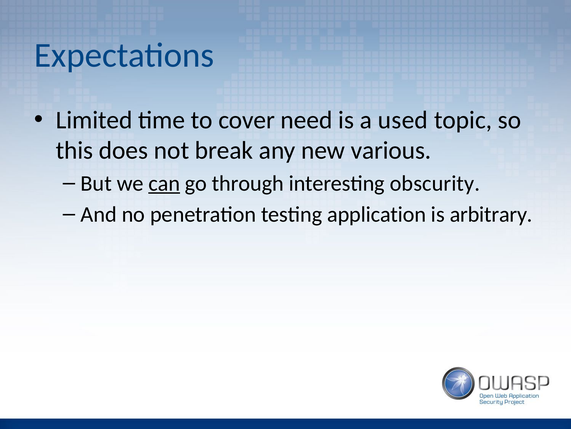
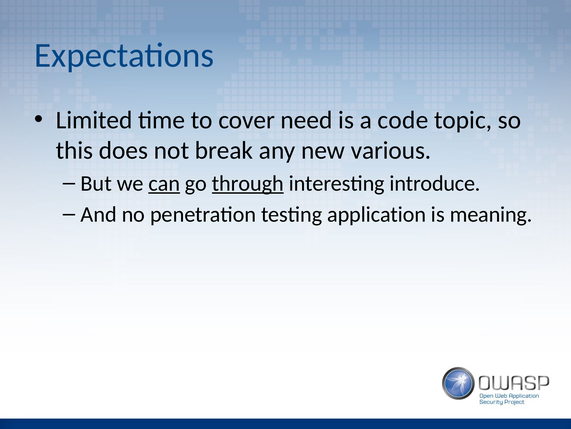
used: used -> code
through underline: none -> present
obscurity: obscurity -> introduce
arbitrary: arbitrary -> meaning
